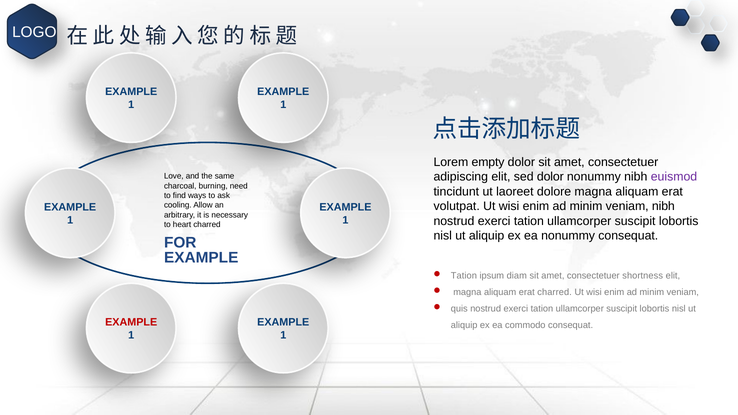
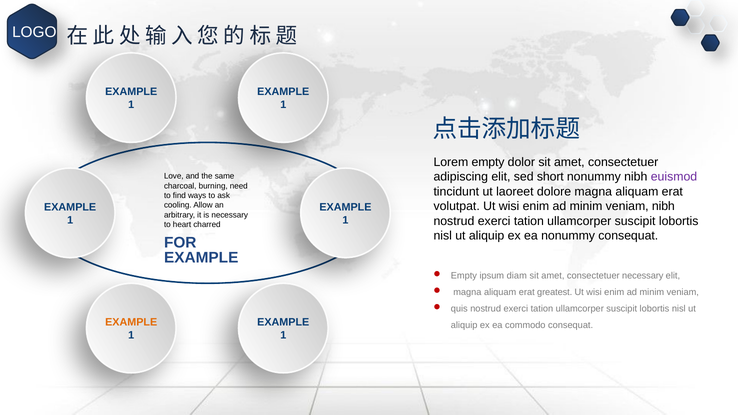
sed dolor: dolor -> short
Tation at (464, 276): Tation -> Empty
consectetuer shortness: shortness -> necessary
erat charred: charred -> greatest
EXAMPLE at (131, 322) colour: red -> orange
